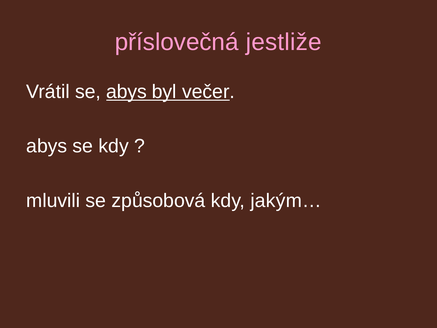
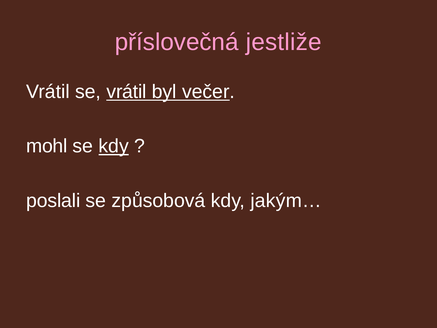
se abys: abys -> vrátil
abys at (47, 146): abys -> mohl
kdy at (114, 146) underline: none -> present
mluvili: mluvili -> poslali
